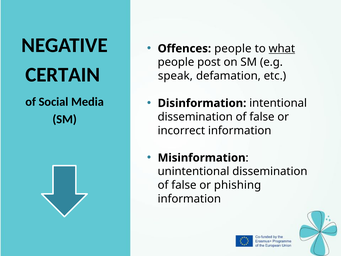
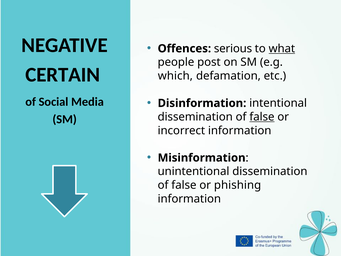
Offences people: people -> serious
speak: speak -> which
false at (262, 117) underline: none -> present
